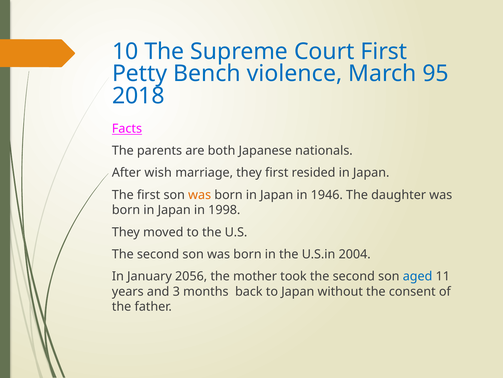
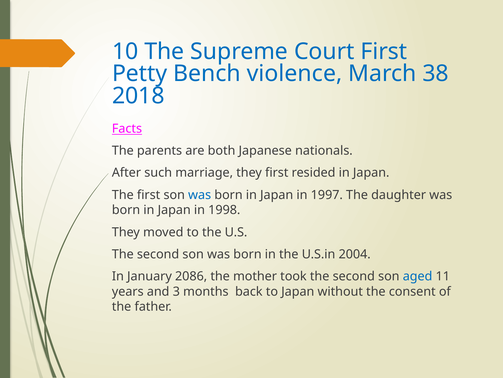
95: 95 -> 38
wish: wish -> such
was at (200, 195) colour: orange -> blue
1946: 1946 -> 1997
2056: 2056 -> 2086
